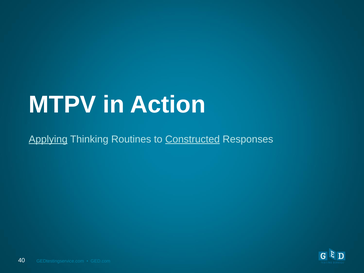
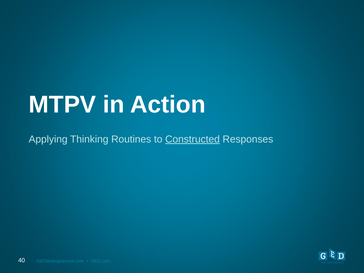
Applying underline: present -> none
